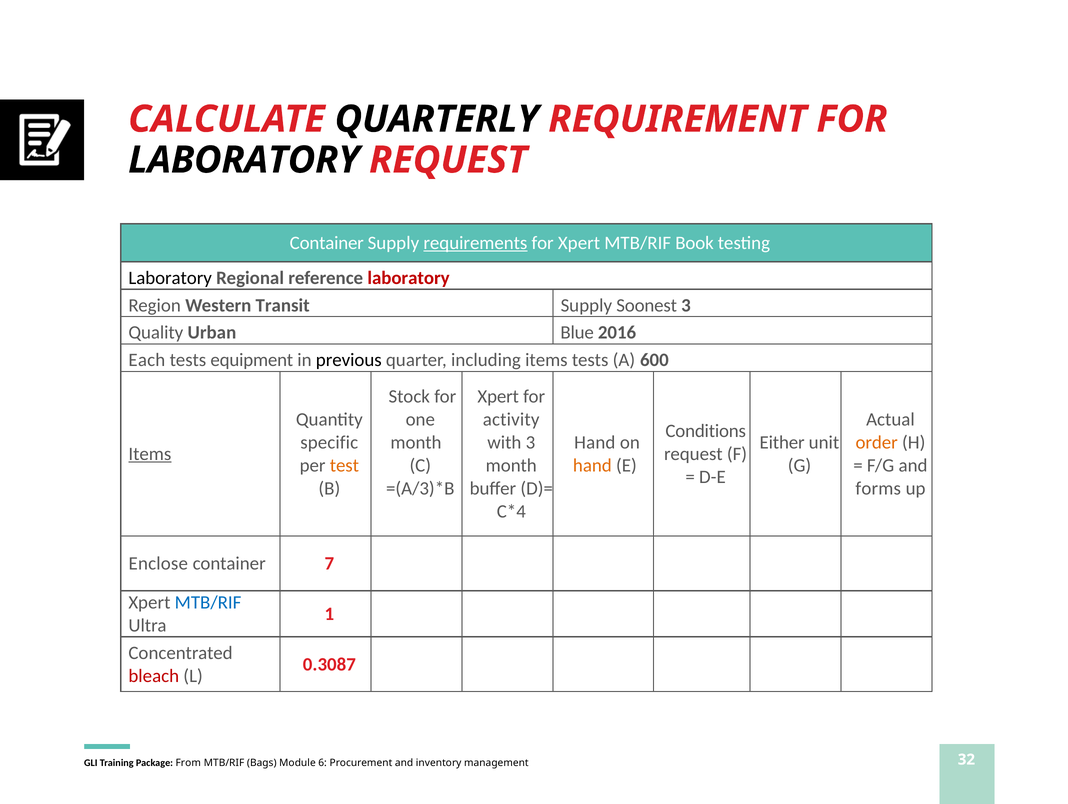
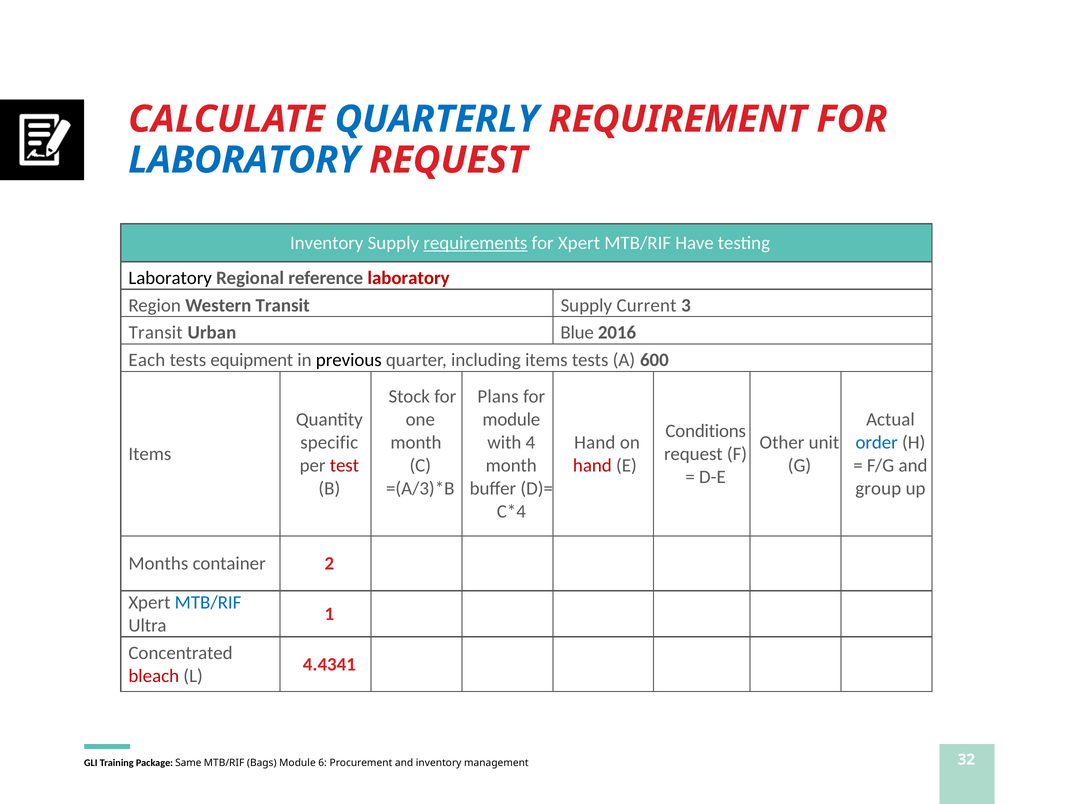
QUARTERLY colour: black -> blue
LABORATORY at (244, 160) colour: black -> blue
Container at (327, 243): Container -> Inventory
Book: Book -> Have
Soonest: Soonest -> Current
Quality at (156, 333): Quality -> Transit
Xpert at (498, 396): Xpert -> Plans
activity at (511, 419): activity -> module
with 3: 3 -> 4
Either: Either -> Other
order colour: orange -> blue
Items at (150, 454) underline: present -> none
test colour: orange -> red
hand at (592, 465) colour: orange -> red
forms: forms -> group
Enclose: Enclose -> Months
7: 7 -> 2
0.3087: 0.3087 -> 4.4341
From: From -> Same
